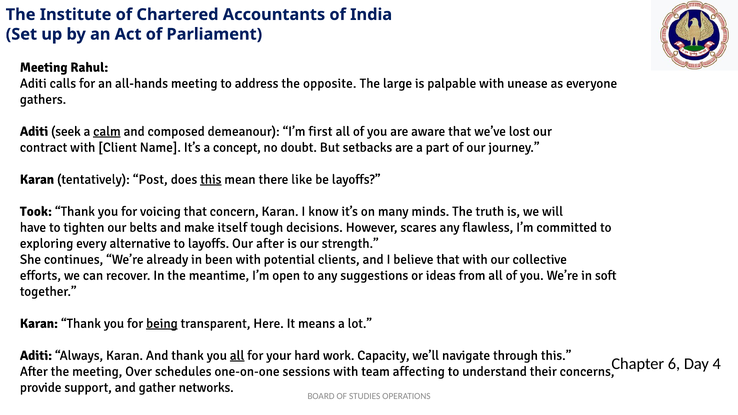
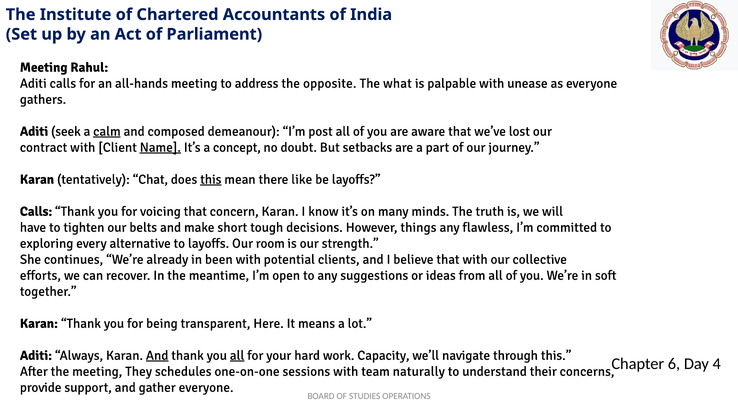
large: large -> what
first: first -> post
Name underline: none -> present
Post: Post -> Chat
Took at (36, 211): Took -> Calls
itself: itself -> short
scares: scares -> things
Our after: after -> room
being underline: present -> none
And at (157, 356) underline: none -> present
Over: Over -> They
affecting: affecting -> naturally
gather networks: networks -> everyone
